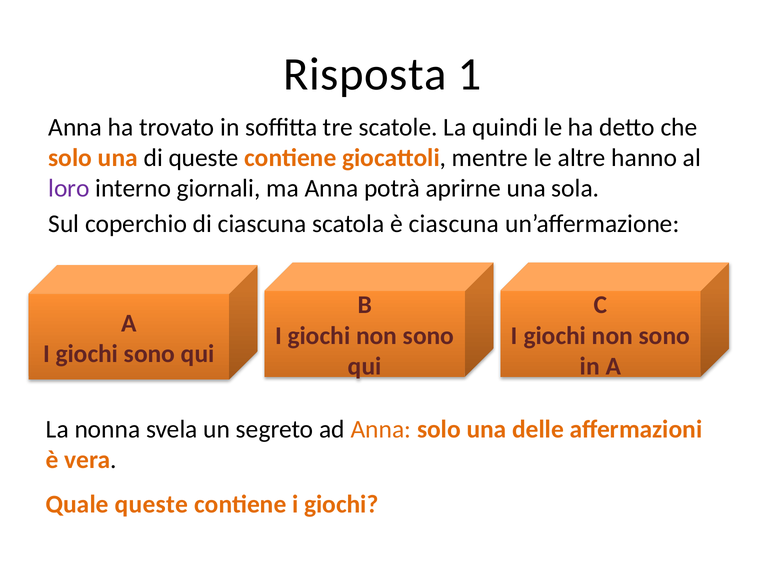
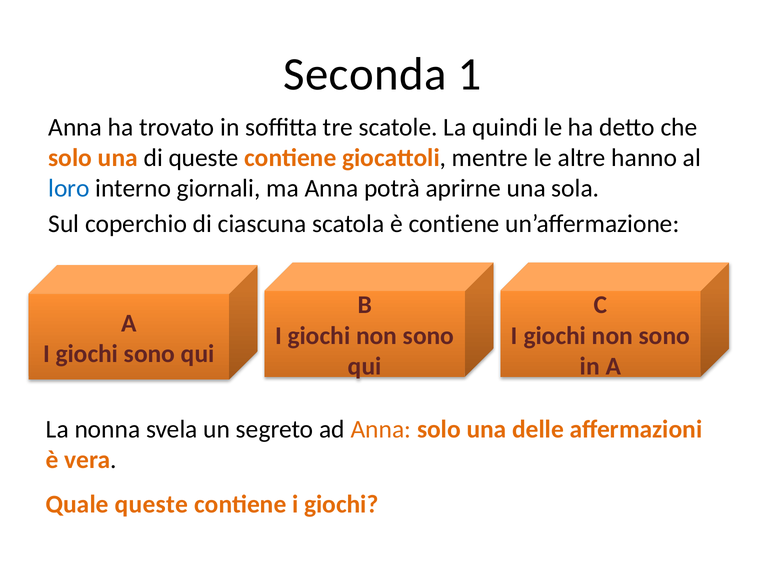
Risposta: Risposta -> Seconda
loro colour: purple -> blue
è ciascuna: ciascuna -> contiene
